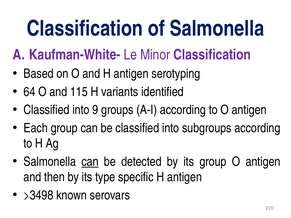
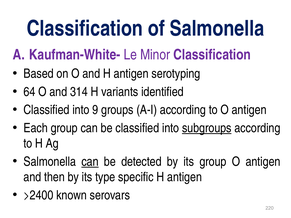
115: 115 -> 314
subgroups underline: none -> present
>3498: >3498 -> >2400
